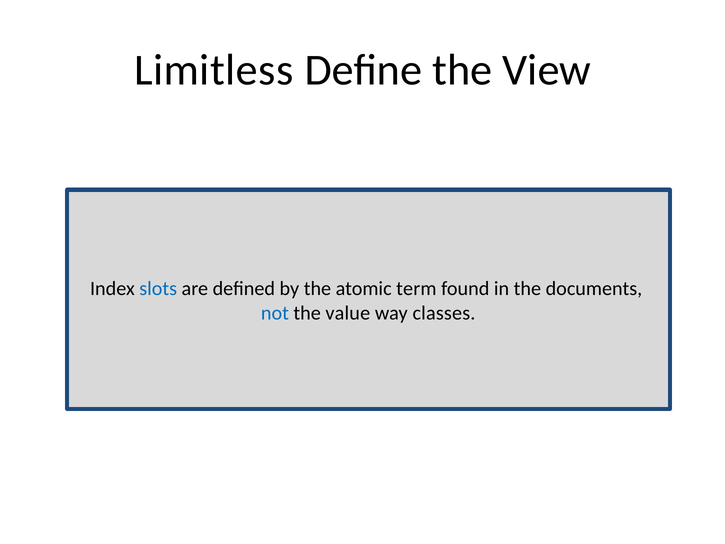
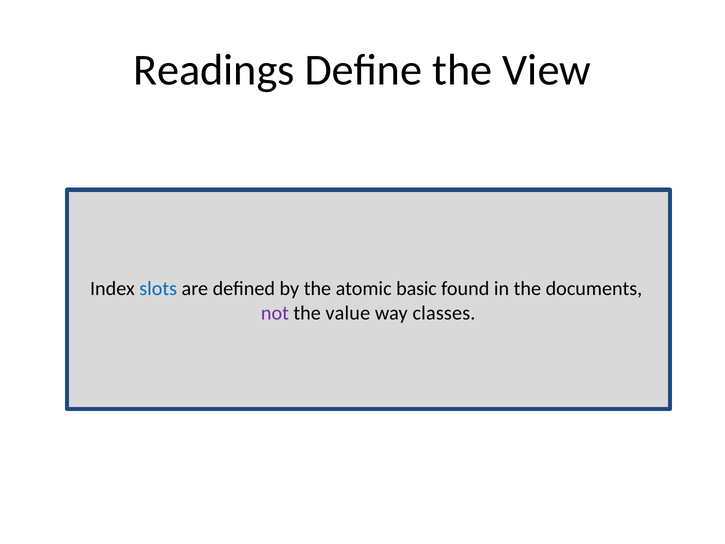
Limitless: Limitless -> Readings
term: term -> basic
not colour: blue -> purple
